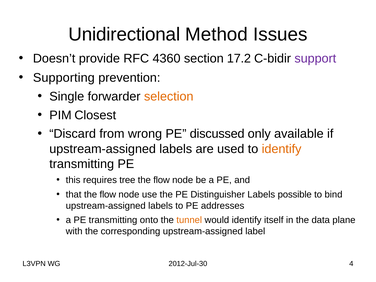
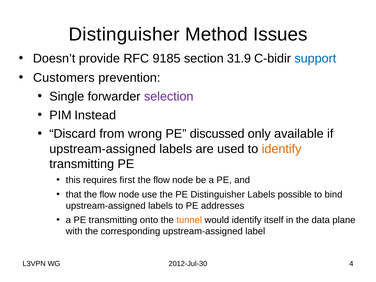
Unidirectional at (124, 34): Unidirectional -> Distinguisher
4360: 4360 -> 9185
17.2: 17.2 -> 31.9
support colour: purple -> blue
Supporting: Supporting -> Customers
selection colour: orange -> purple
Closest: Closest -> Instead
tree: tree -> first
